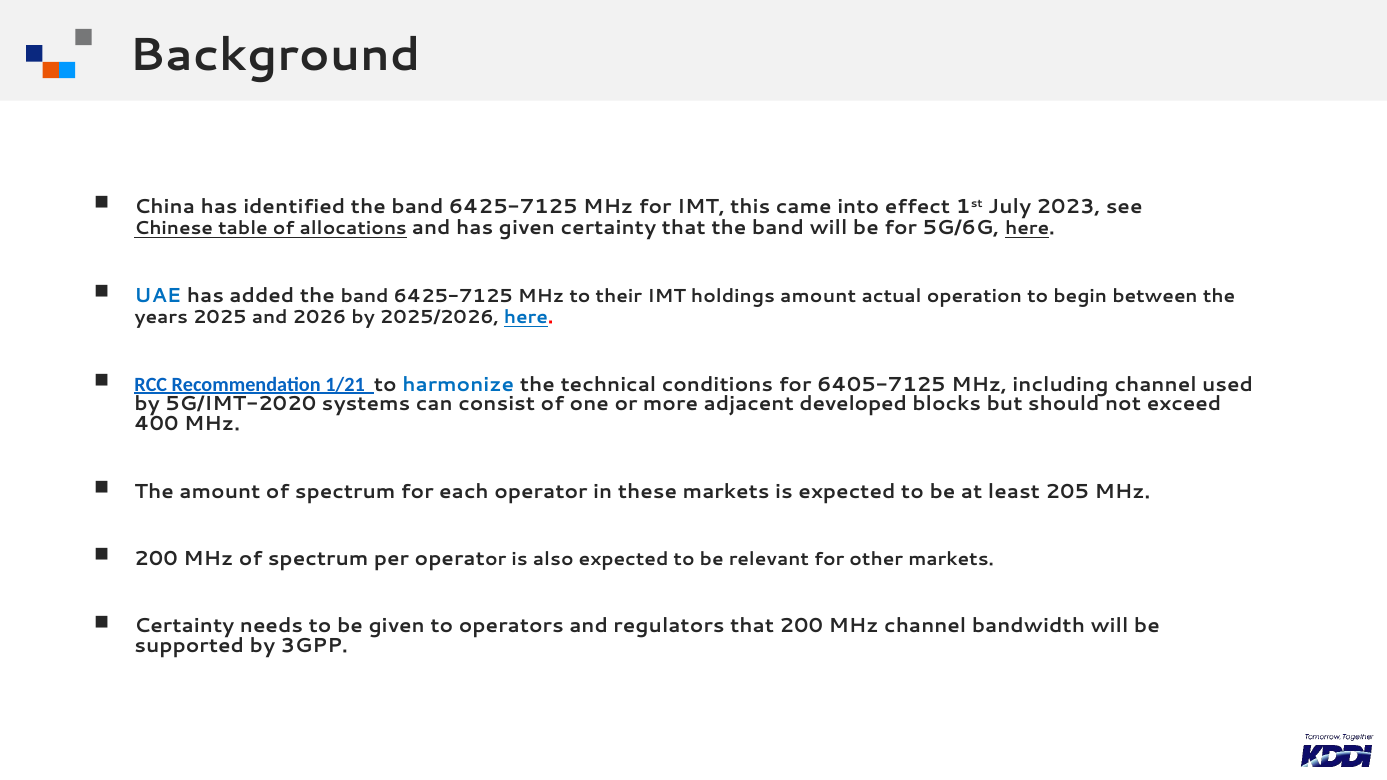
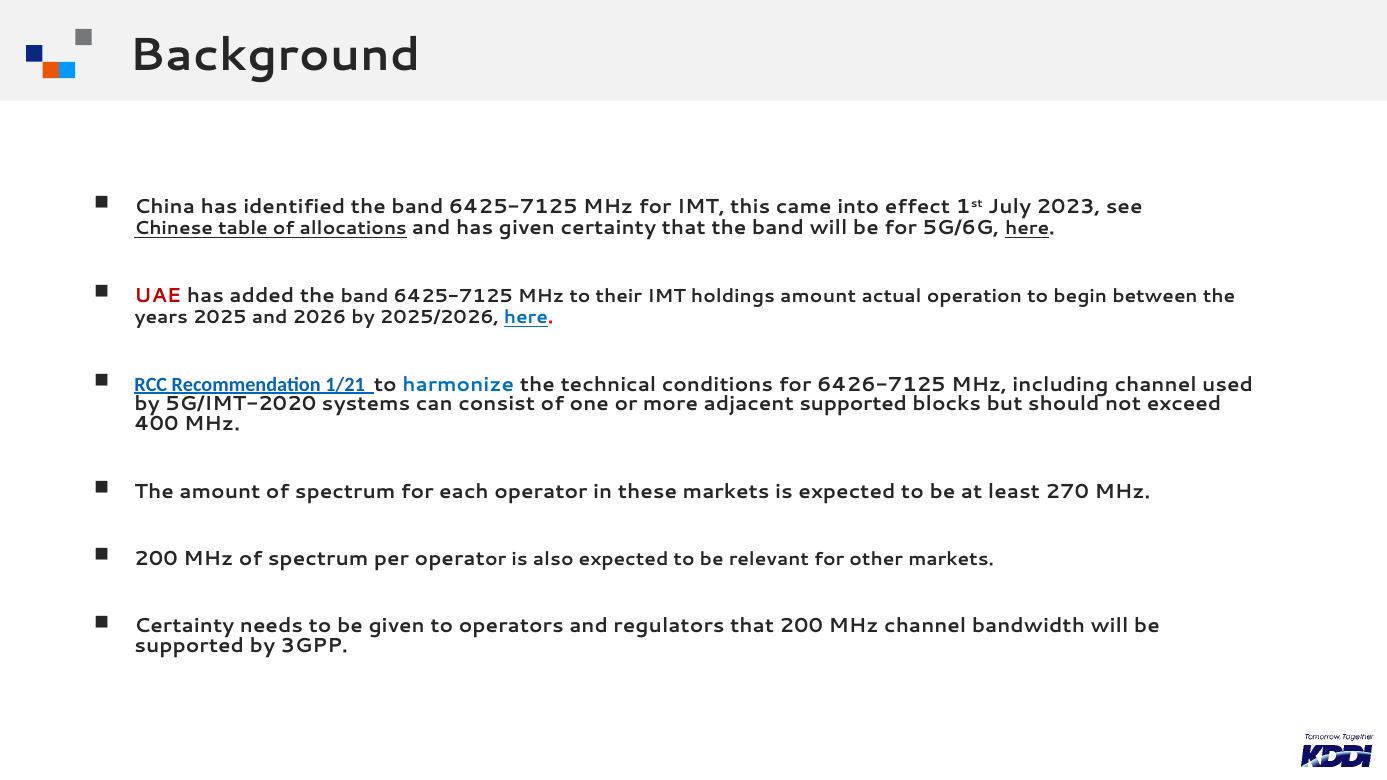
UAE colour: blue -> red
6405-7125: 6405-7125 -> 6426-7125
adjacent developed: developed -> supported
205: 205 -> 270
